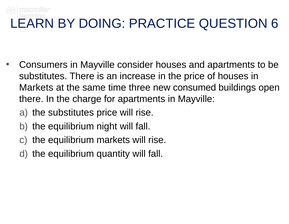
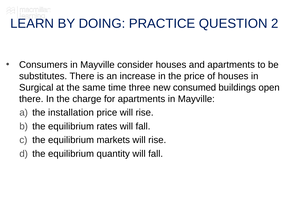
6: 6 -> 2
Markets at (36, 87): Markets -> Surgical
the substitutes: substitutes -> installation
night: night -> rates
